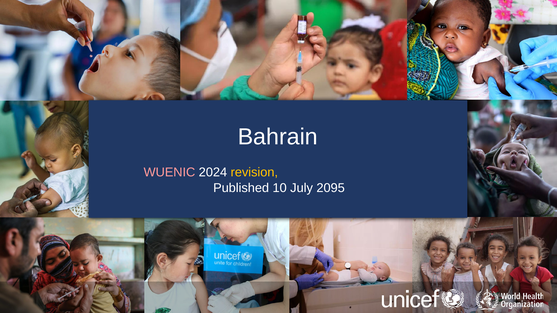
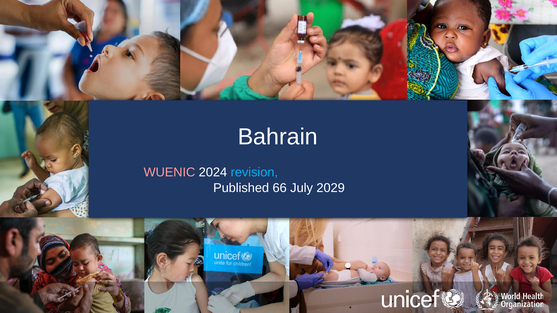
revision colour: yellow -> light blue
10: 10 -> 66
2095: 2095 -> 2029
